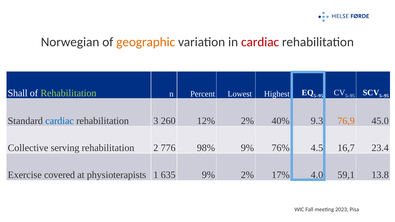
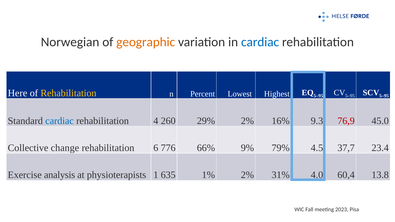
cardiac at (260, 42) colour: red -> blue
Shall: Shall -> Here
Rehabilitation at (68, 93) colour: light green -> yellow
3: 3 -> 4
12%: 12% -> 29%
40%: 40% -> 16%
76,9 colour: orange -> red
serving: serving -> change
2: 2 -> 6
98%: 98% -> 66%
76%: 76% -> 79%
16,7: 16,7 -> 37,7
covered: covered -> analysis
635 9%: 9% -> 1%
17%: 17% -> 31%
59,1: 59,1 -> 60,4
